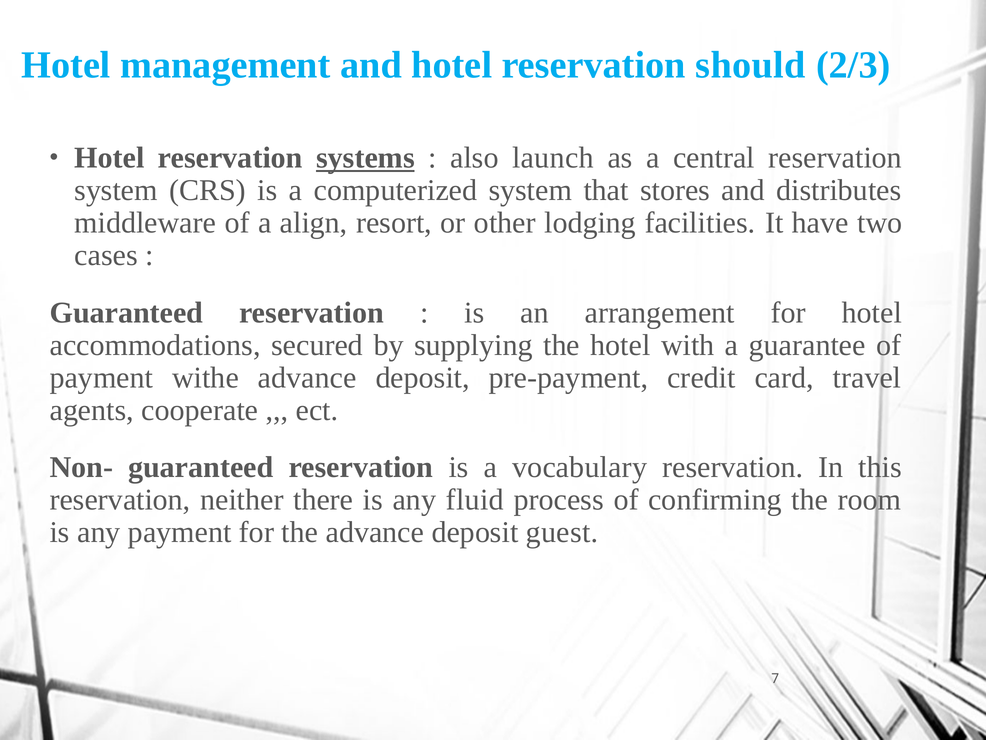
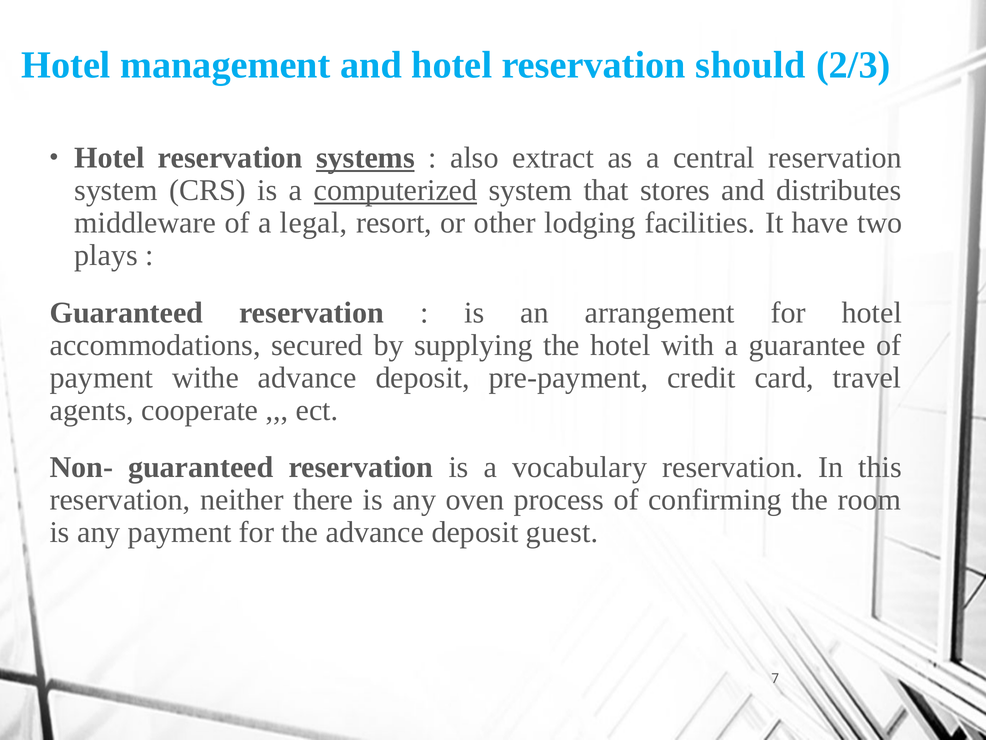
launch: launch -> extract
computerized underline: none -> present
align: align -> legal
cases: cases -> plays
fluid: fluid -> oven
